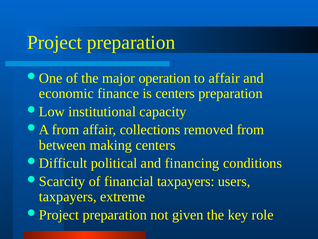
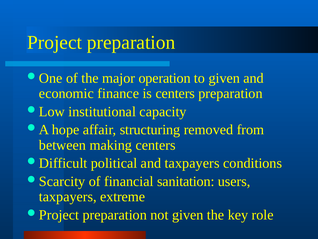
to affair: affair -> given
from at (66, 130): from -> hope
collections: collections -> structuring
and financing: financing -> taxpayers
financial taxpayers: taxpayers -> sanitation
